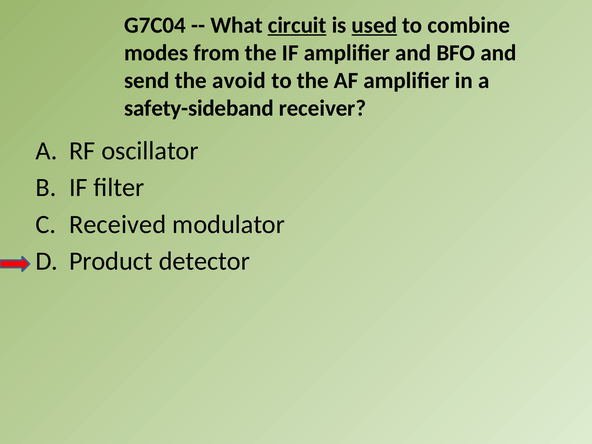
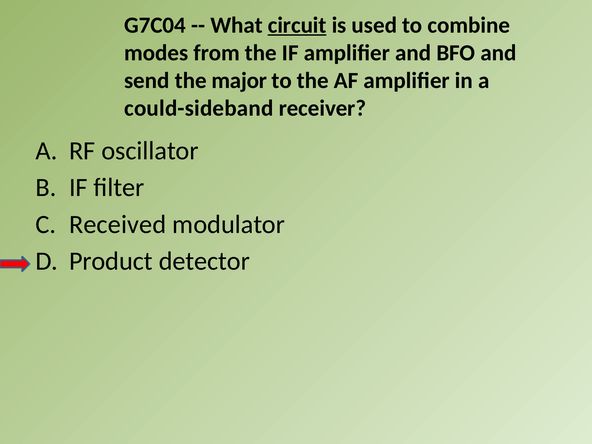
used underline: present -> none
avoid: avoid -> major
safety-sideband: safety-sideband -> could-sideband
